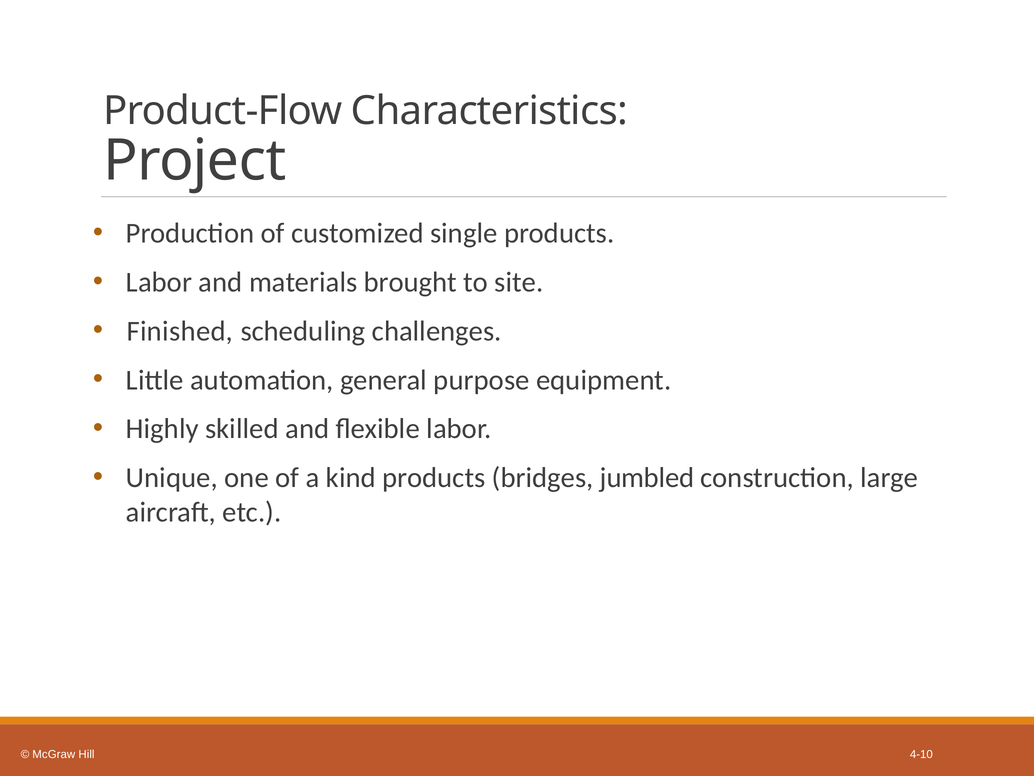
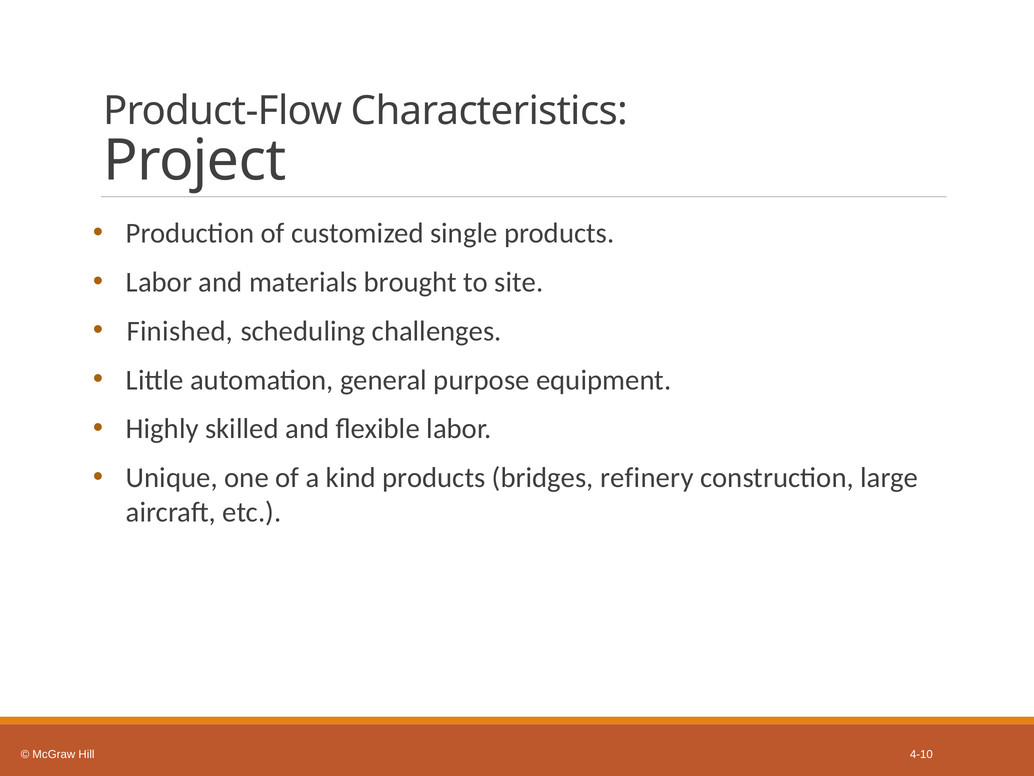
jumbled: jumbled -> refinery
